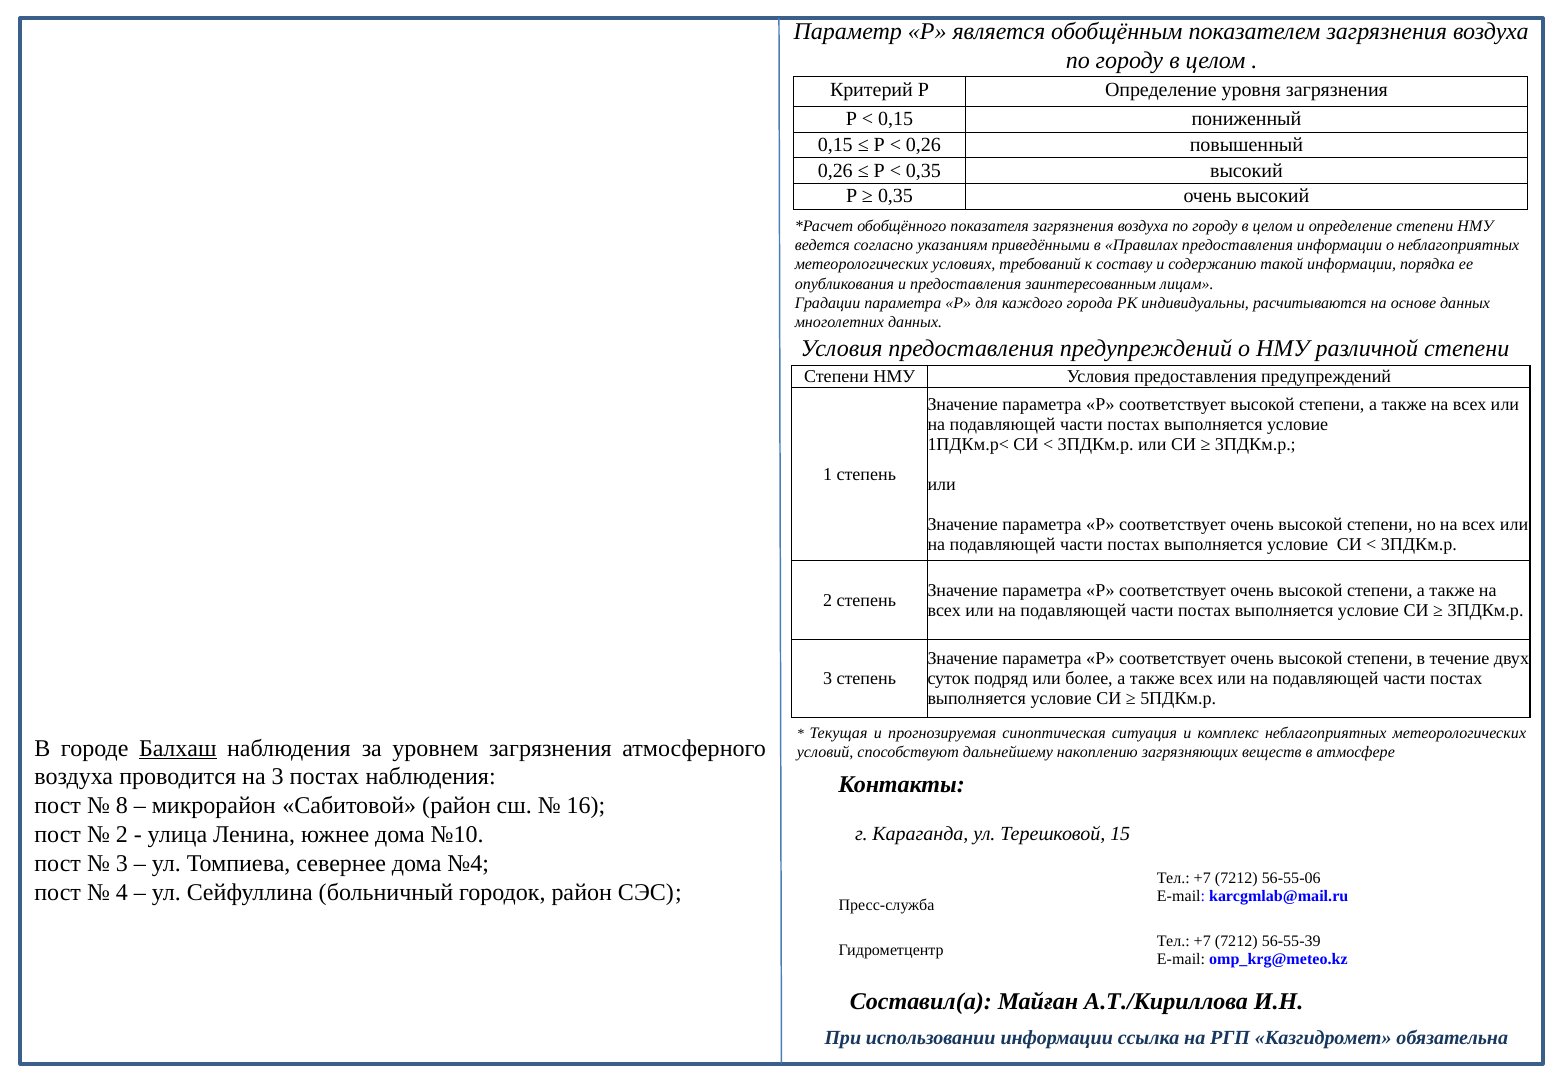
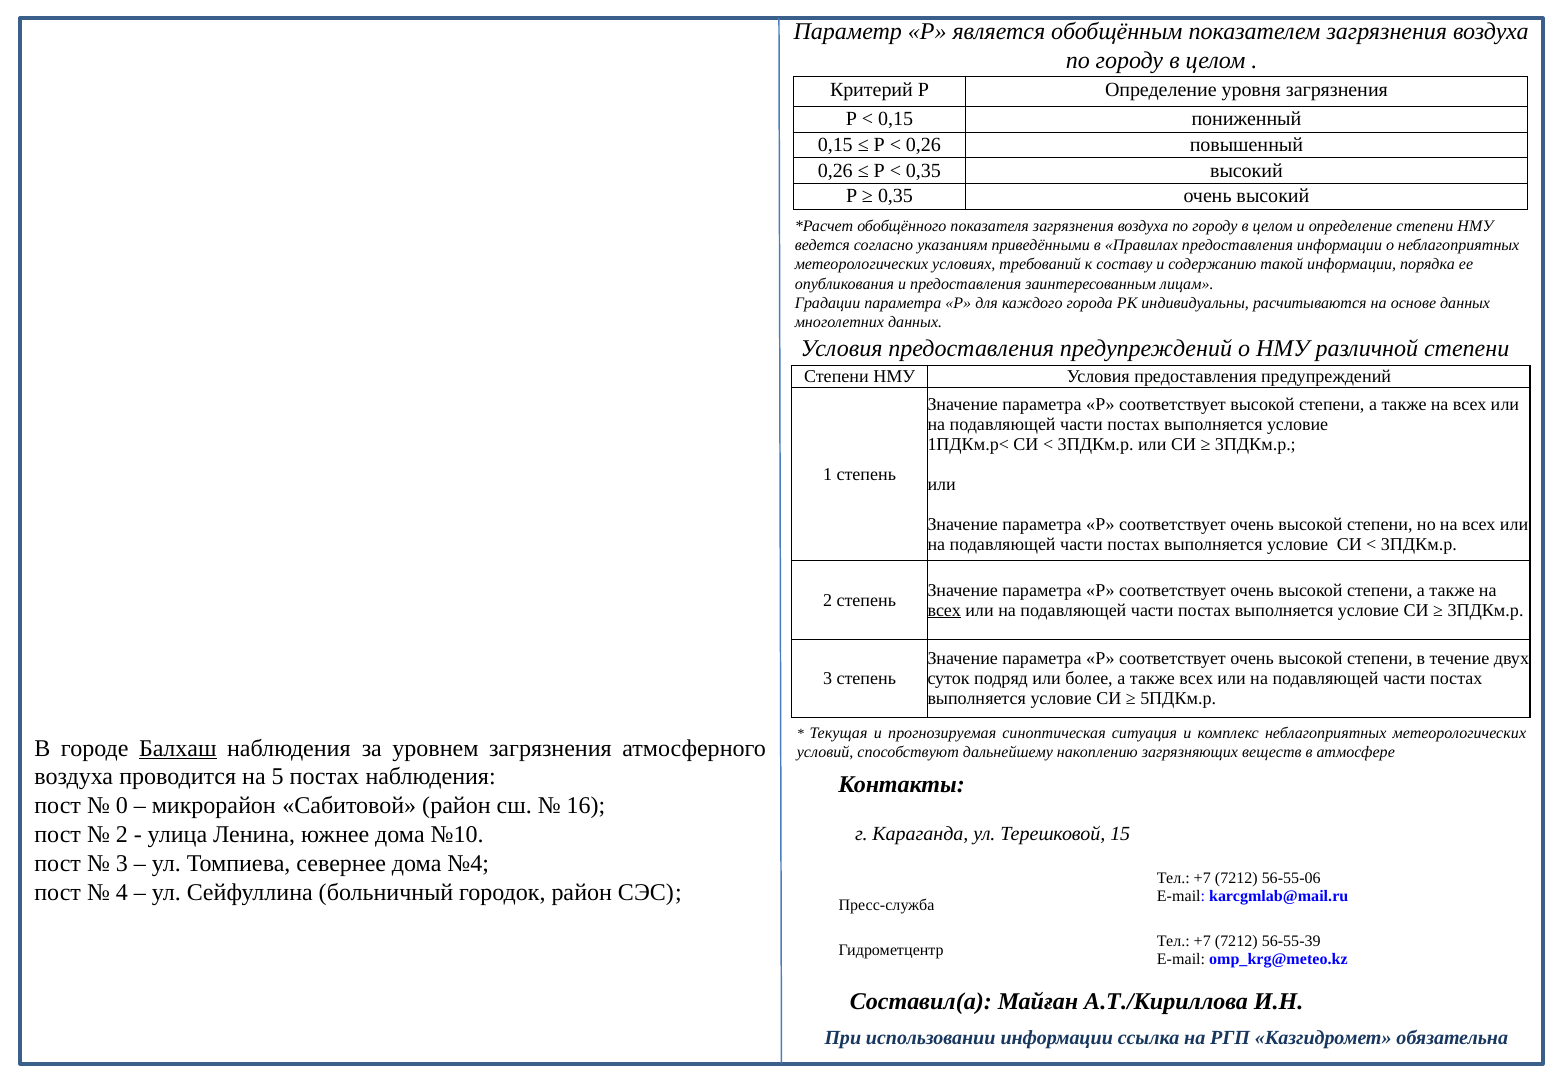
всех at (944, 610) underline: none -> present
на 3: 3 -> 5
8: 8 -> 0
